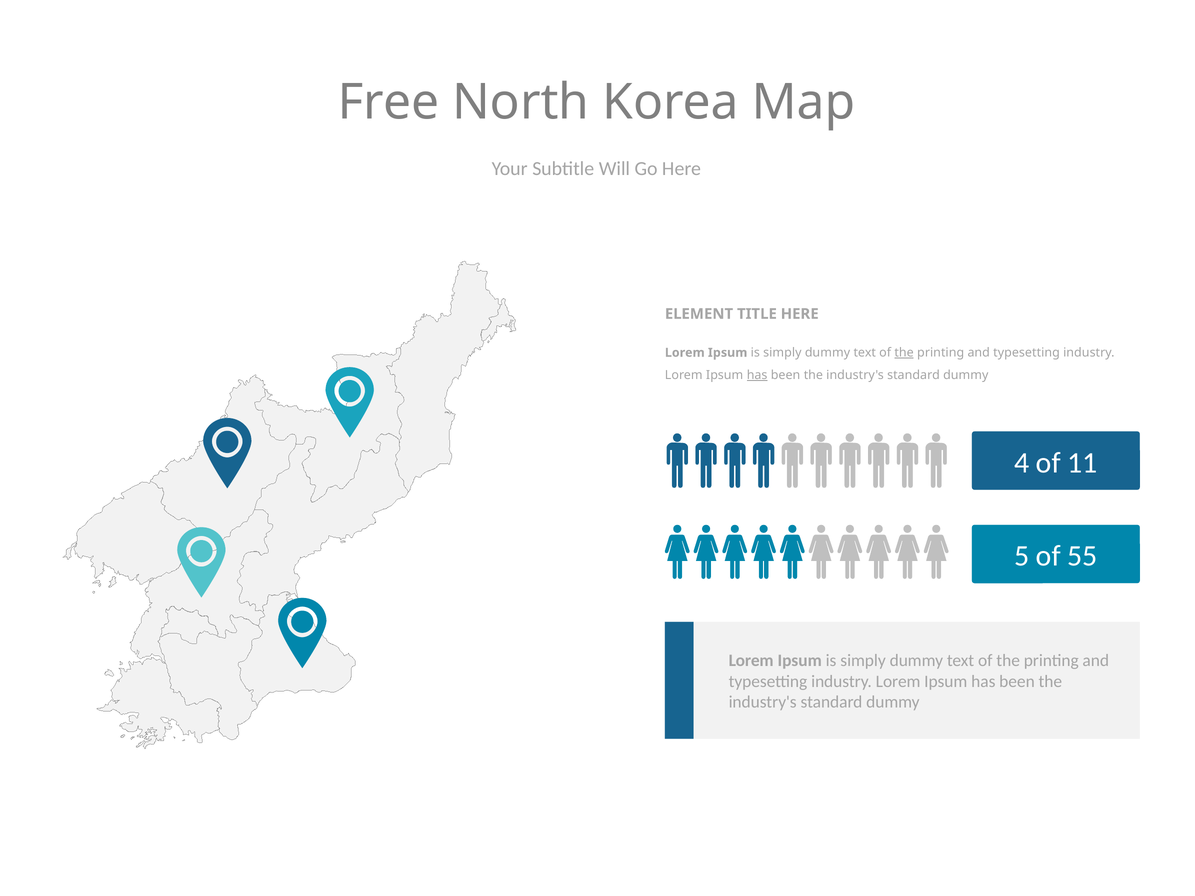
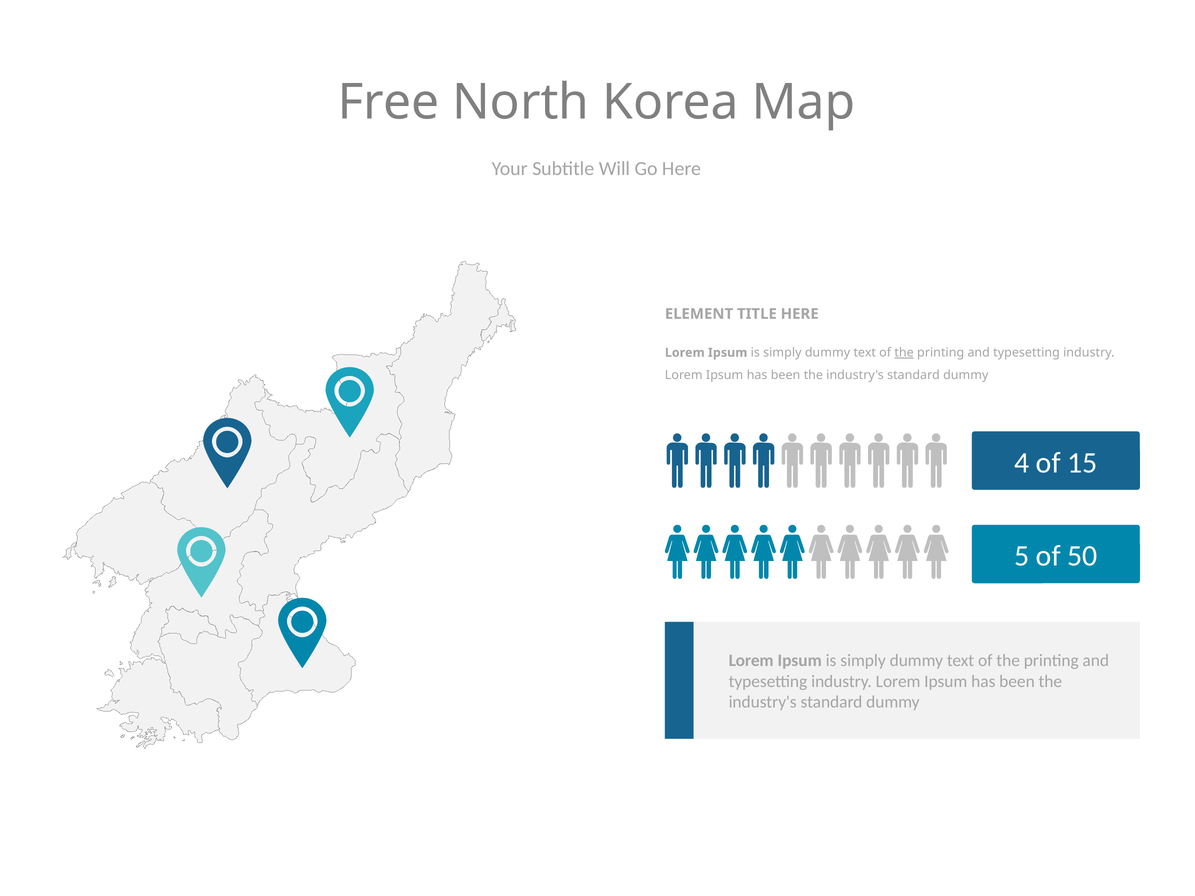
has at (757, 375) underline: present -> none
11: 11 -> 15
55: 55 -> 50
